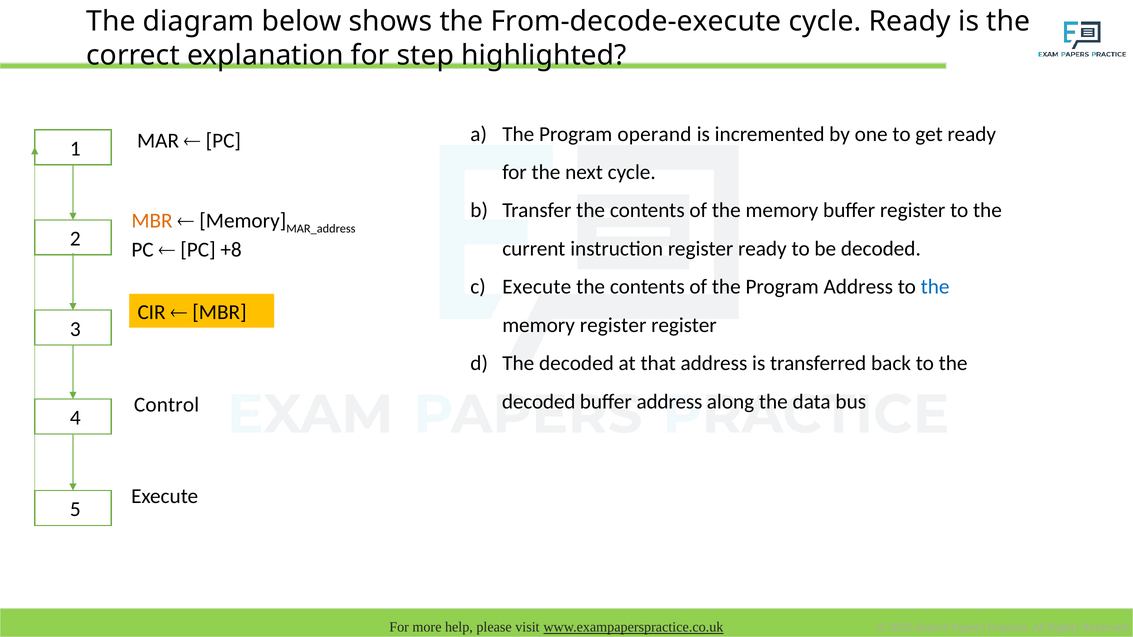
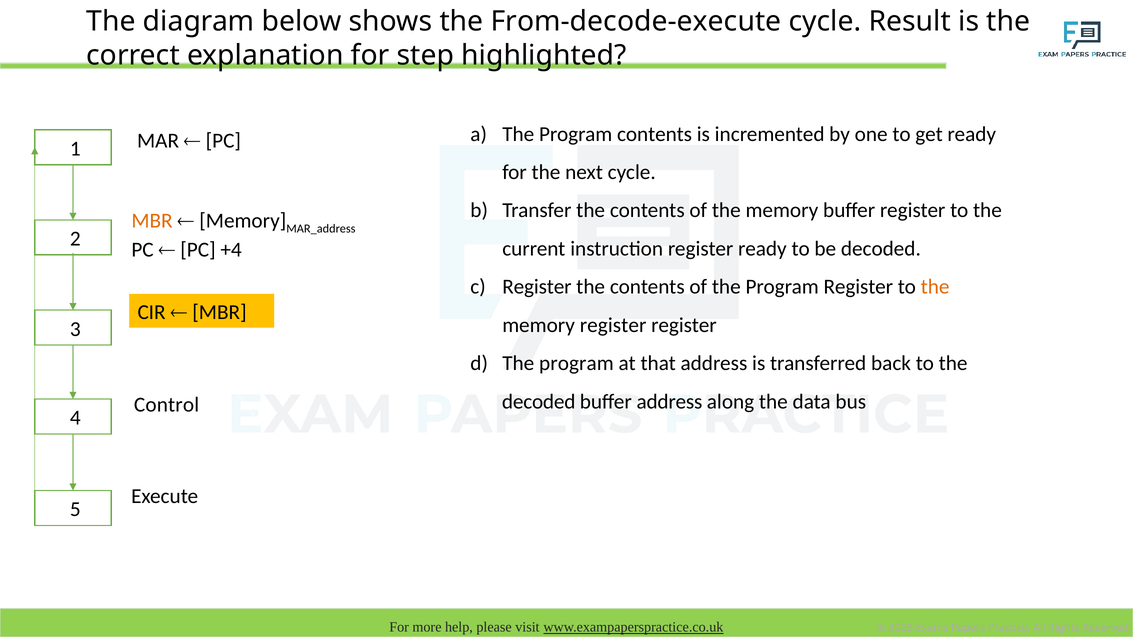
cycle Ready: Ready -> Result
Program operand: operand -> contents
+8: +8 -> +4
Execute at (537, 287): Execute -> Register
Program Address: Address -> Register
the at (935, 287) colour: blue -> orange
decoded at (576, 364): decoded -> program
